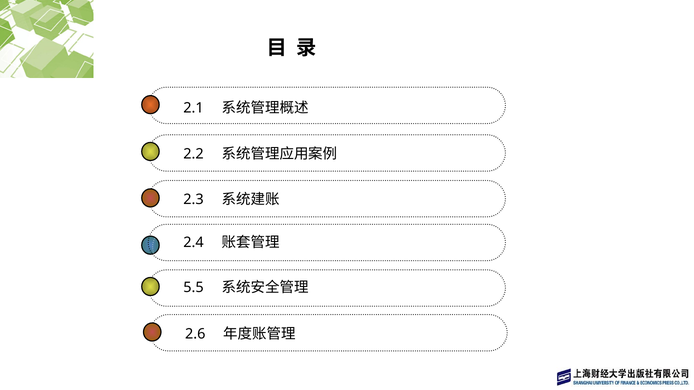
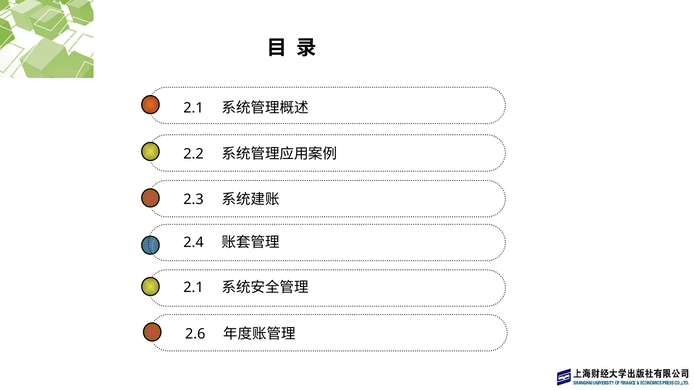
5.5 at (193, 288): 5.5 -> 2.1
